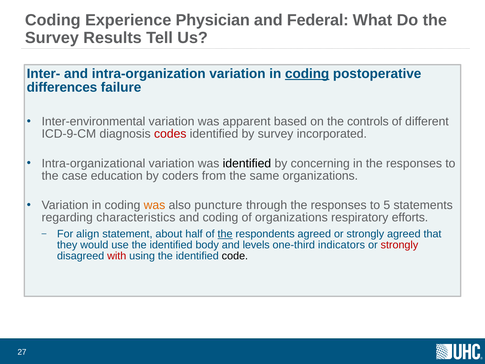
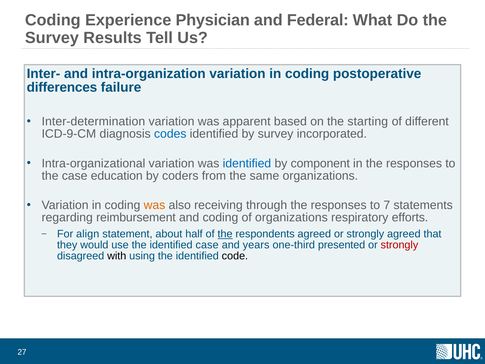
coding at (307, 74) underline: present -> none
Inter-environmental: Inter-environmental -> Inter-determination
controls: controls -> starting
codes colour: red -> blue
identified at (247, 163) colour: black -> blue
concerning: concerning -> component
puncture: puncture -> receiving
5: 5 -> 7
characteristics: characteristics -> reimbursement
identified body: body -> case
levels: levels -> years
indicators: indicators -> presented
with colour: red -> black
